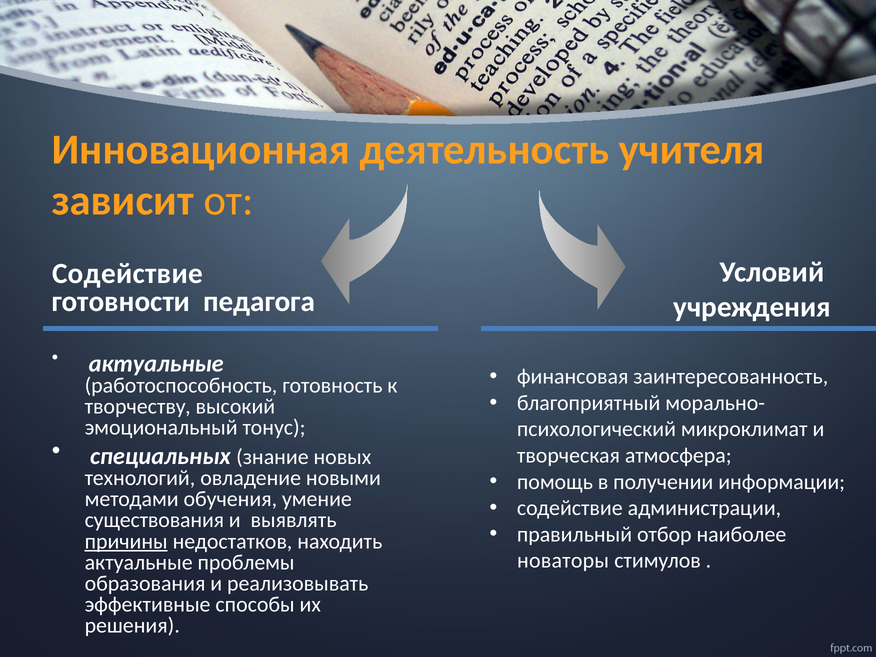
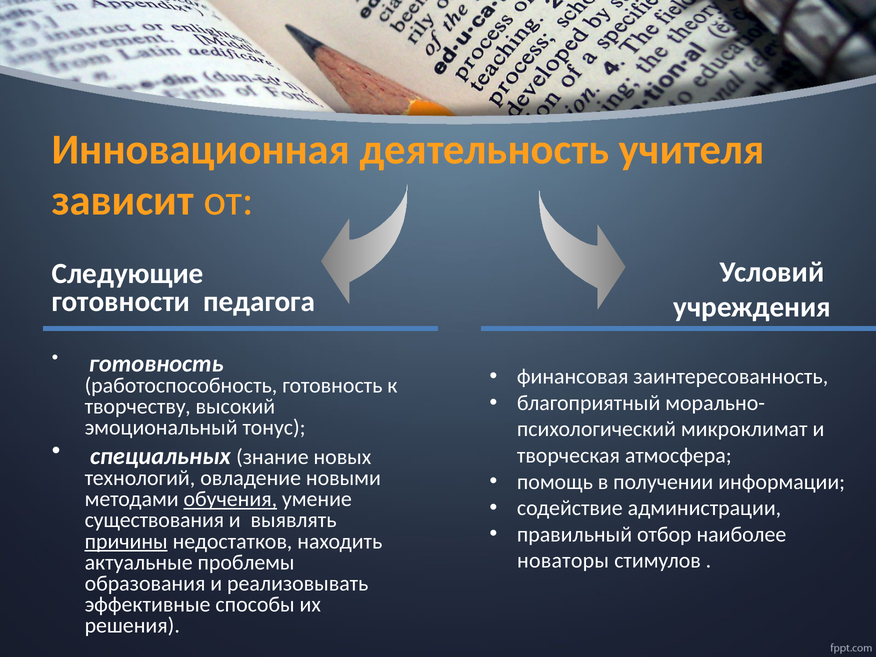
Содействие at (128, 274): Содействие -> Следующие
актуальные at (156, 364): актуальные -> готовность
обучения underline: none -> present
